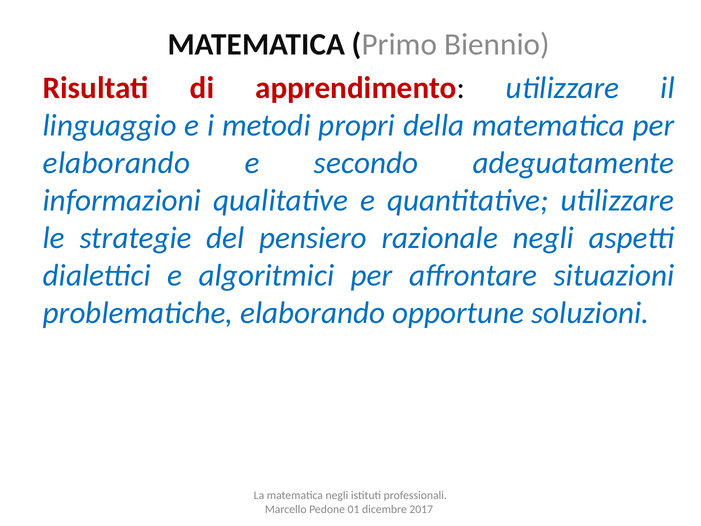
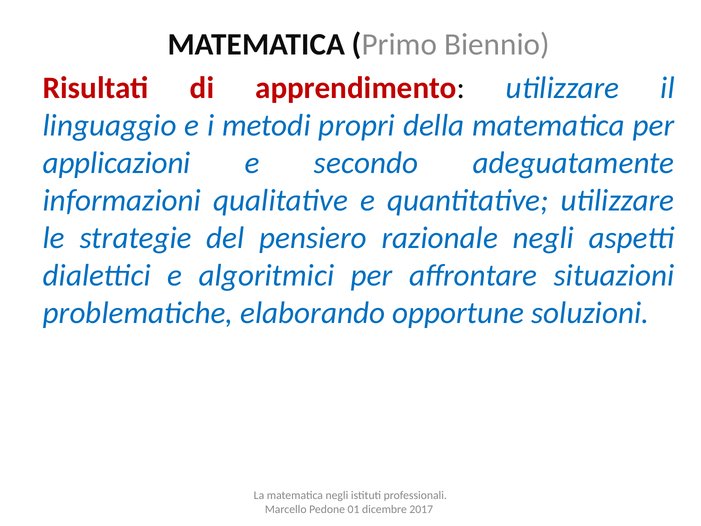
elaborando at (116, 163): elaborando -> applicazioni
